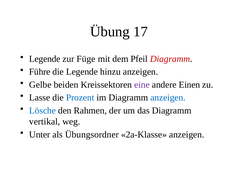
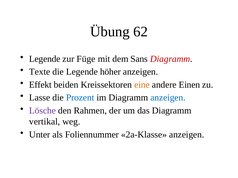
17: 17 -> 62
Pfeil: Pfeil -> Sans
Führe: Führe -> Texte
hinzu: hinzu -> höher
Gelbe: Gelbe -> Effekt
eine colour: purple -> orange
Lösche colour: blue -> purple
Übungsordner: Übungsordner -> Foliennummer
